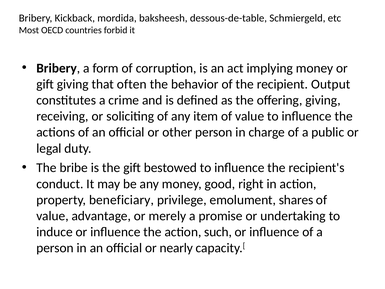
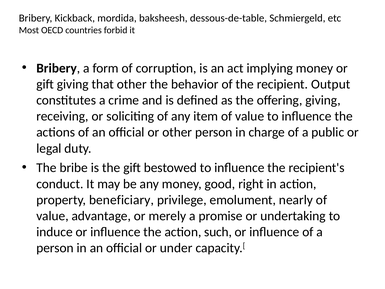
that often: often -> other
shares: shares -> nearly
nearly: nearly -> under
